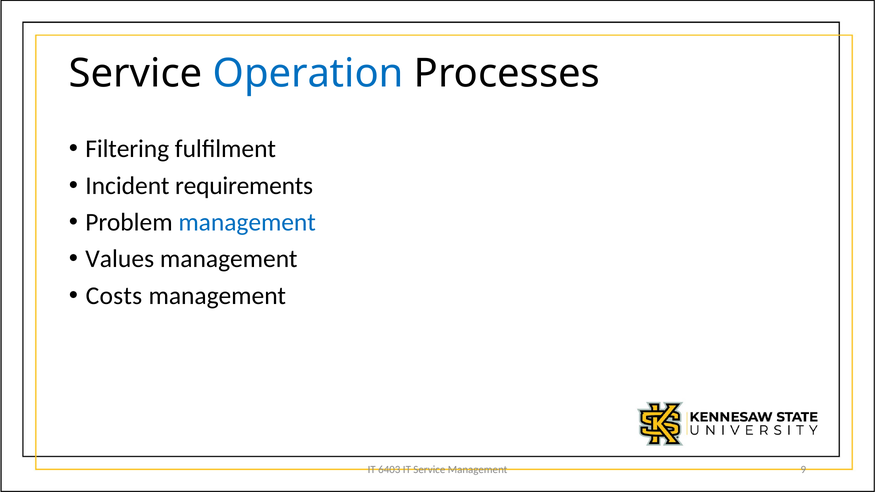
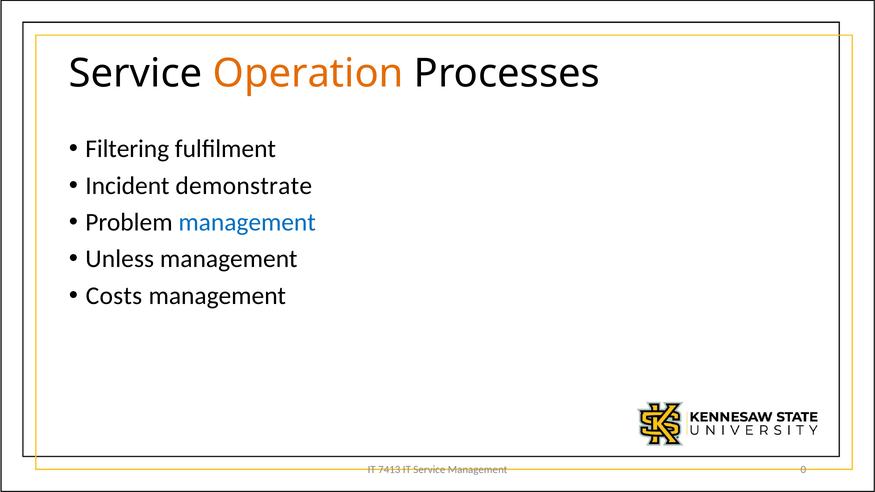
Operation colour: blue -> orange
requirements: requirements -> demonstrate
Values: Values -> Unless
6403: 6403 -> 7413
9: 9 -> 0
